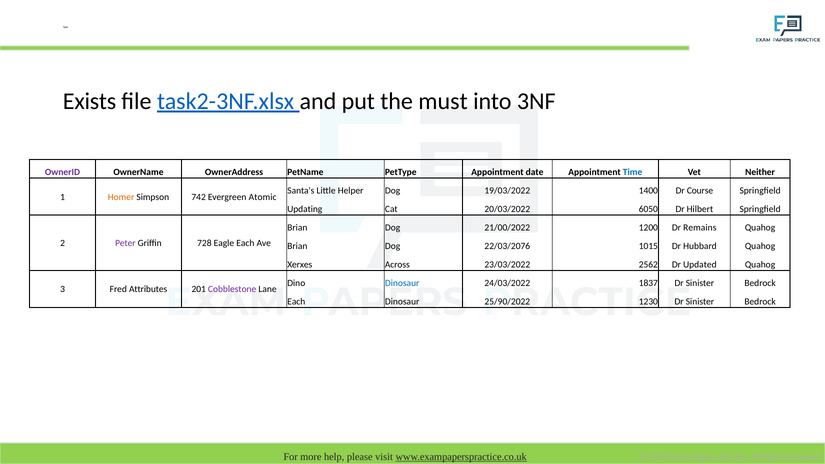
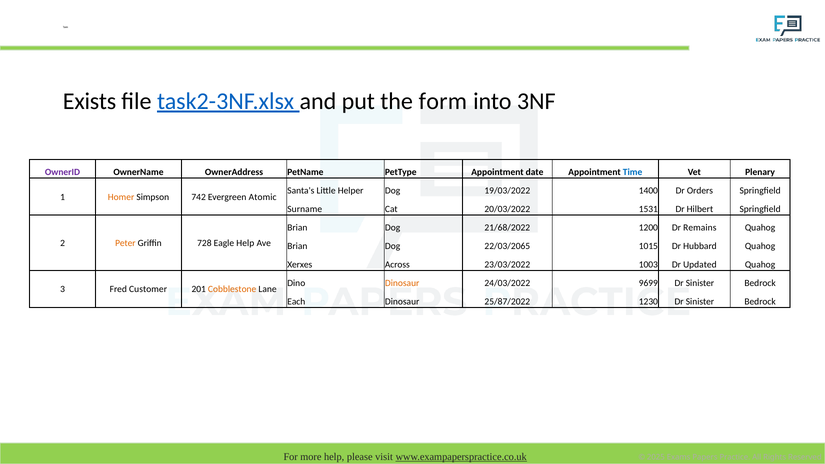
must: must -> form
Neither: Neither -> Plenary
Course: Course -> Orders
Updating: Updating -> Surname
6050: 6050 -> 1531
21/00/2022: 21/00/2022 -> 21/68/2022
Peter colour: purple -> orange
Eagle Each: Each -> Help
22/03/2076: 22/03/2076 -> 22/03/2065
2562: 2562 -> 1003
Dinosaur at (402, 283) colour: blue -> orange
1837: 1837 -> 9699
Attributes: Attributes -> Customer
Cobblestone colour: purple -> orange
25/90/2022: 25/90/2022 -> 25/87/2022
